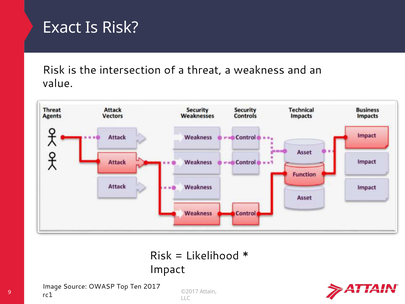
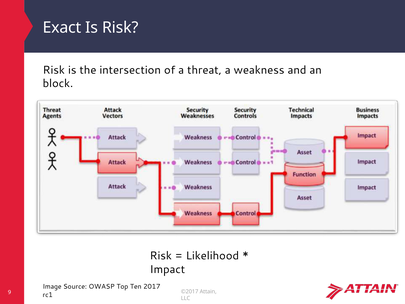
value: value -> block
